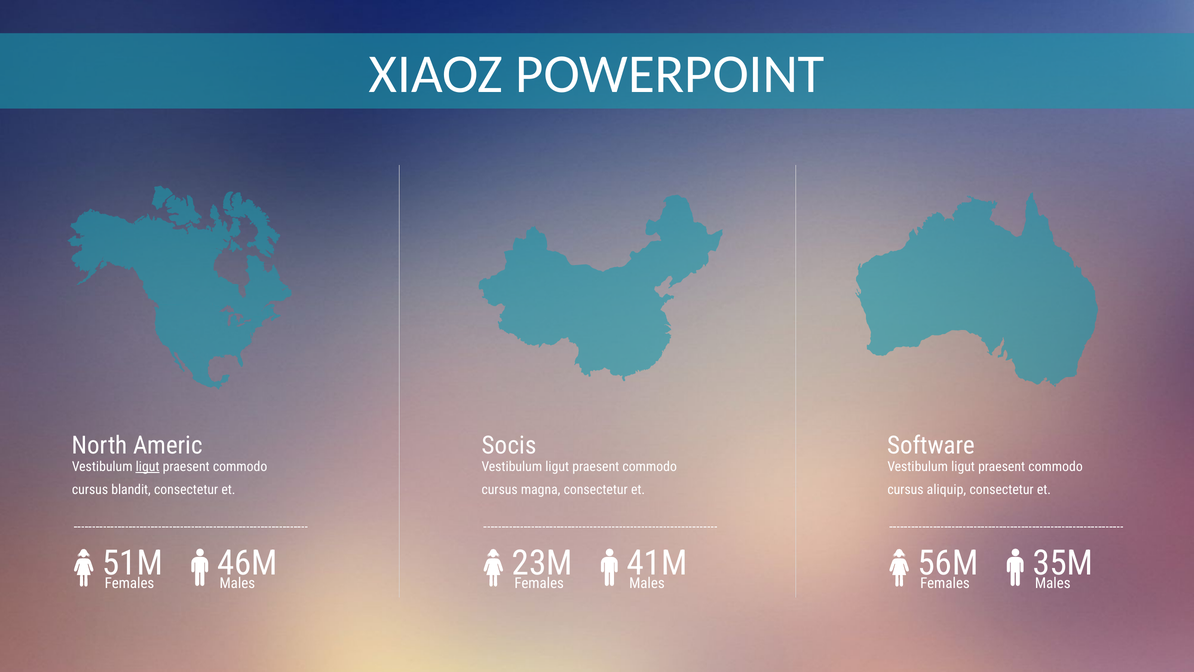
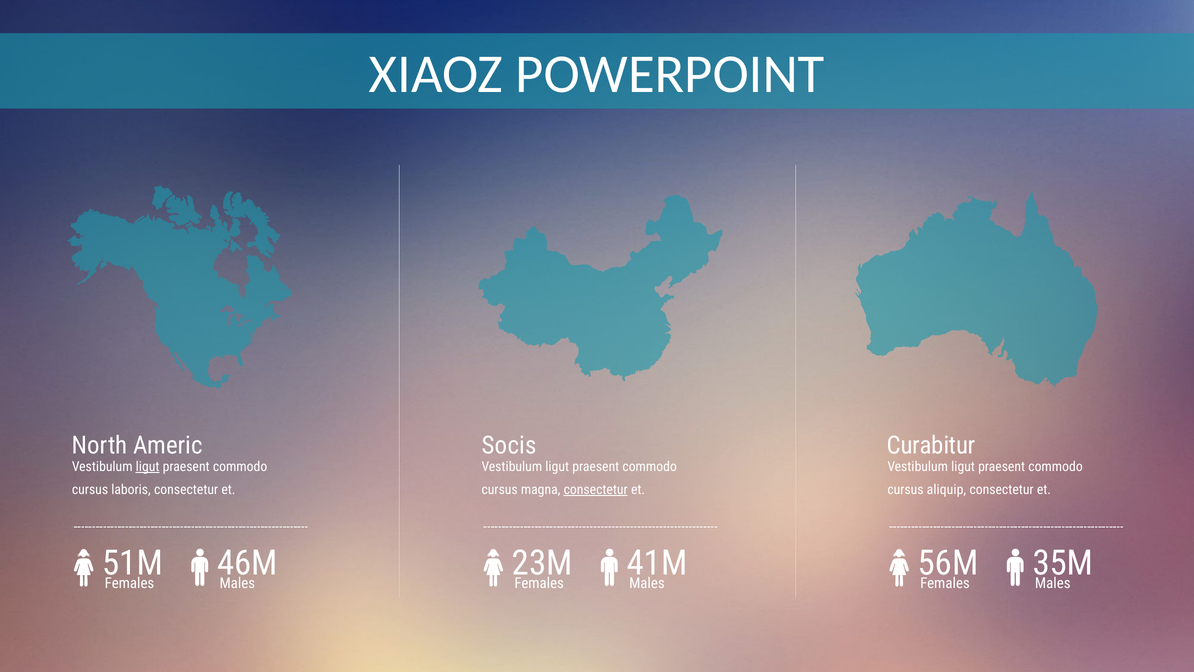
Software: Software -> Curabitur
blandit: blandit -> laboris
consectetur at (596, 489) underline: none -> present
